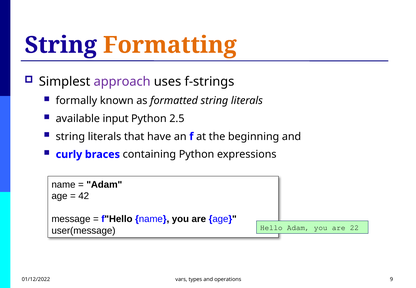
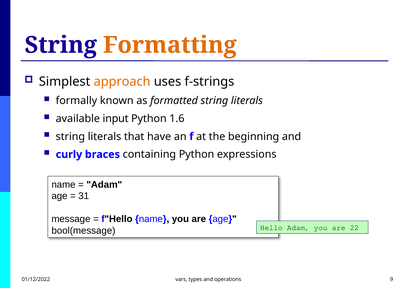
approach colour: purple -> orange
2.5: 2.5 -> 1.6
42: 42 -> 31
user(message: user(message -> bool(message
